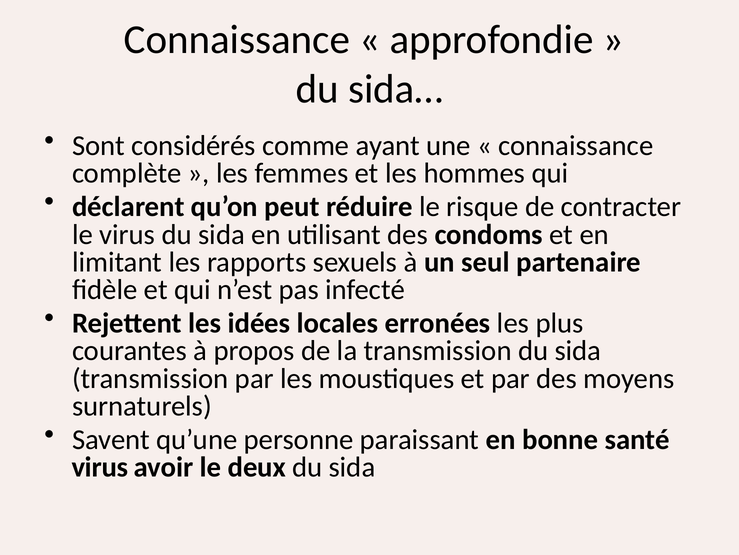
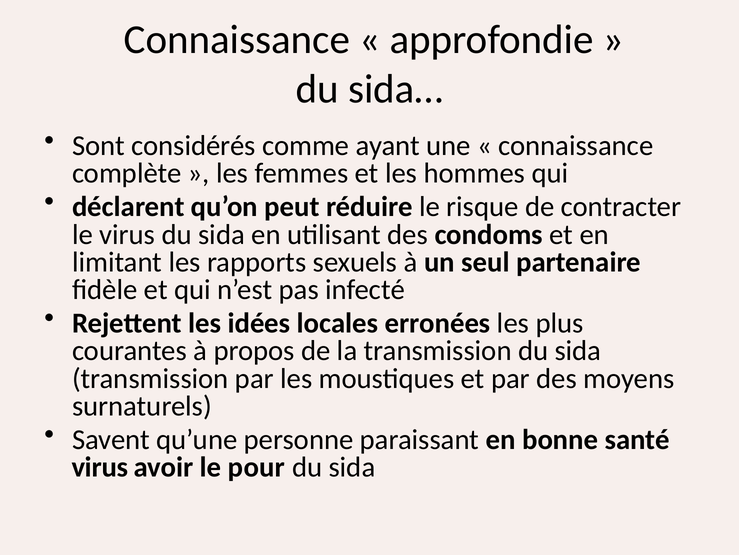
deux: deux -> pour
